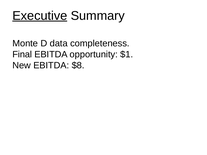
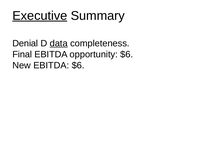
Monte: Monte -> Denial
data underline: none -> present
opportunity $1: $1 -> $6
EBITDA $8: $8 -> $6
